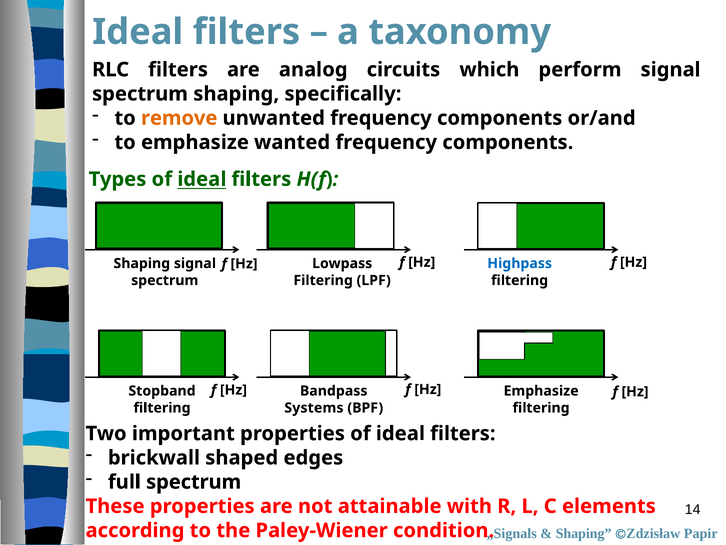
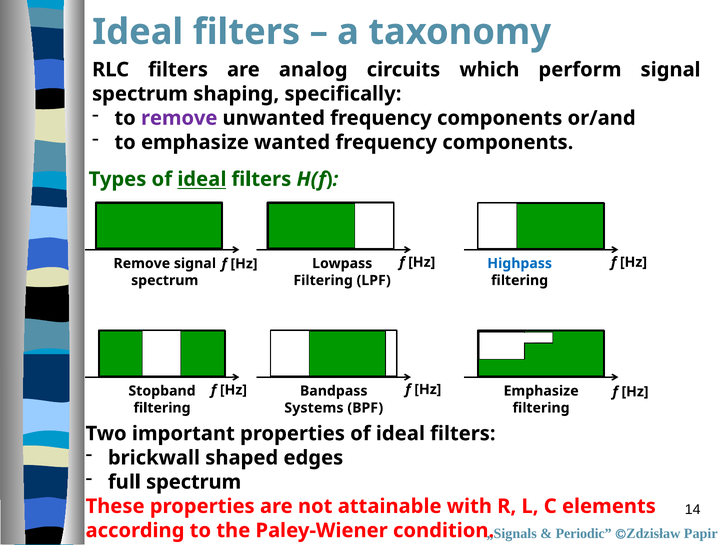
remove at (179, 118) colour: orange -> purple
Shaping at (142, 263): Shaping -> Remove
Shaping at (584, 533): Shaping -> Periodic
